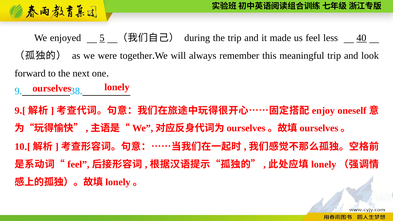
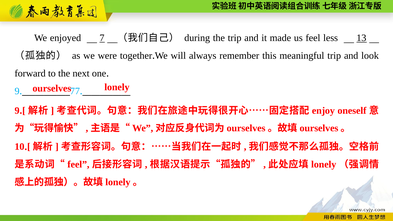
5: 5 -> 7
40: 40 -> 13
38: 38 -> 77
